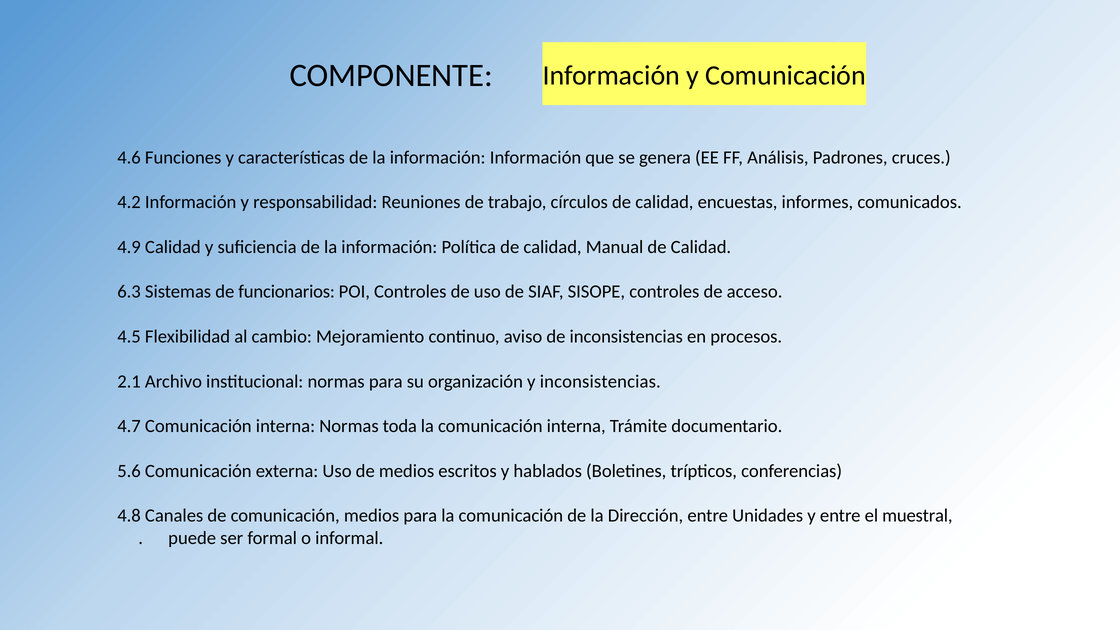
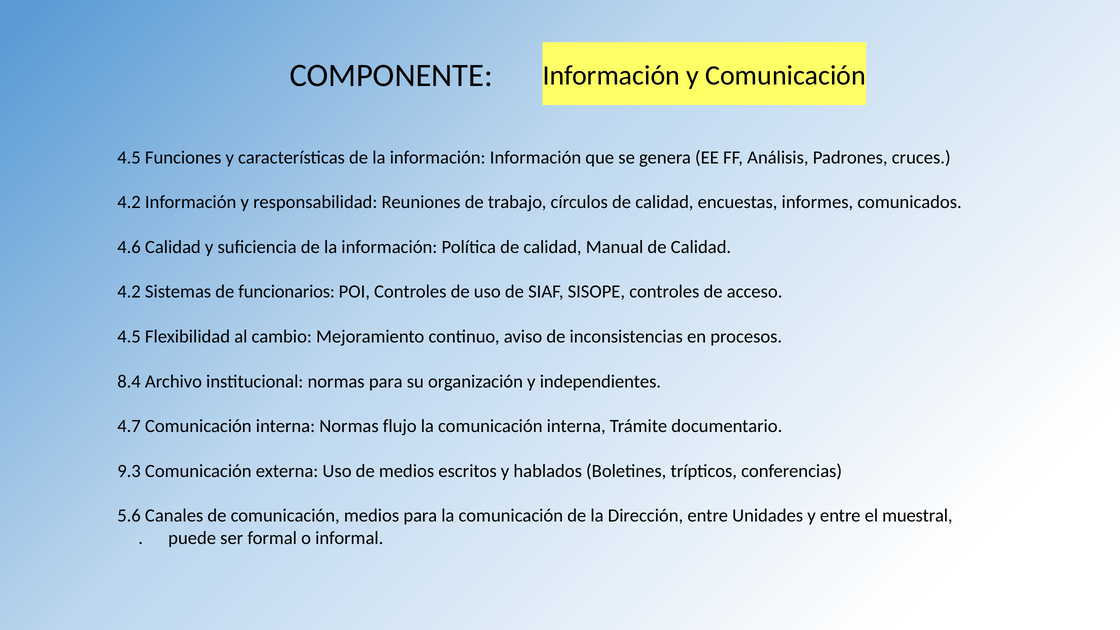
4.6 at (129, 157): 4.6 -> 4.5
4.9: 4.9 -> 4.6
6.3 at (129, 292): 6.3 -> 4.2
2.1: 2.1 -> 8.4
y inconsistencias: inconsistencias -> independientes
toda: toda -> flujo
5.6: 5.6 -> 9.3
4.8: 4.8 -> 5.6
